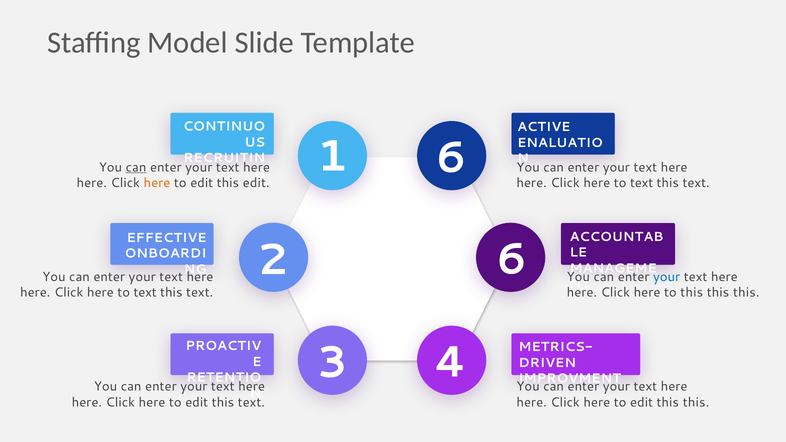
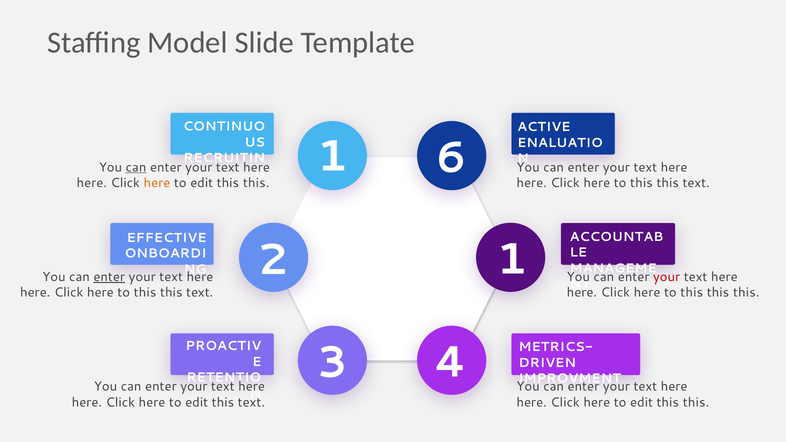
edit at (256, 183): edit -> this
text at (642, 183): text -> this
2 6: 6 -> 1
enter at (109, 277) underline: none -> present
your at (667, 277) colour: blue -> red
text at (145, 293): text -> this
